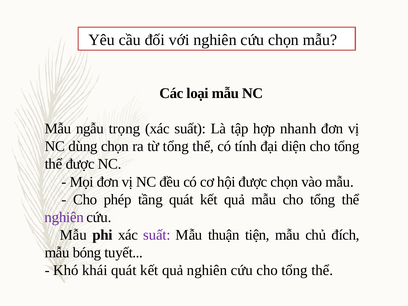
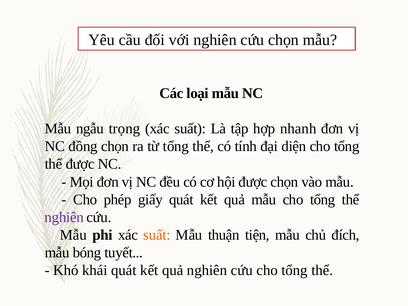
dùng: dùng -> đồng
tầng: tầng -> giấy
suất at (157, 235) colour: purple -> orange
